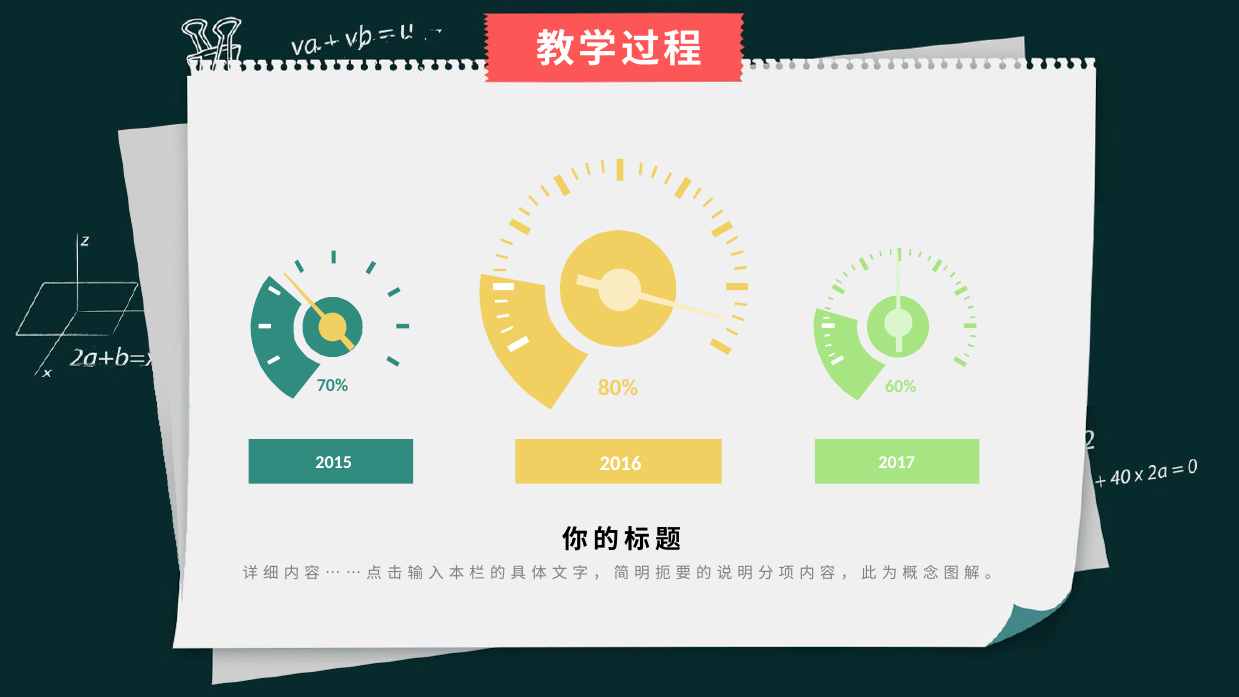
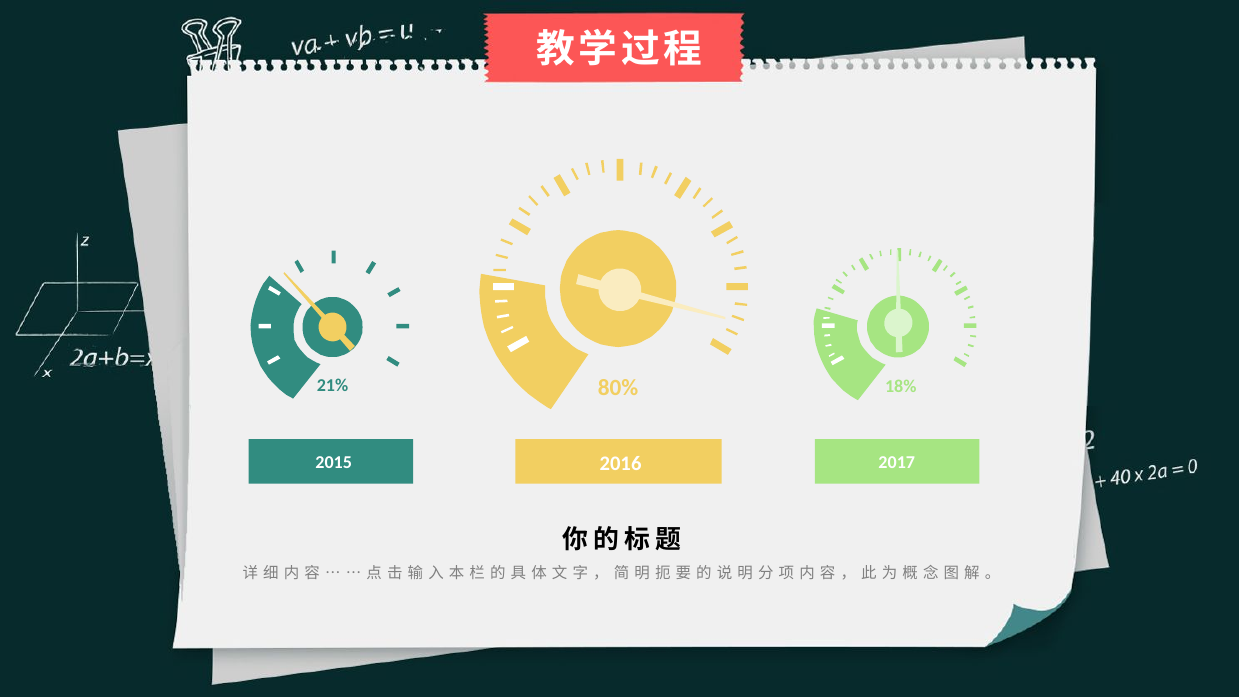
70%: 70% -> 21%
60%: 60% -> 18%
